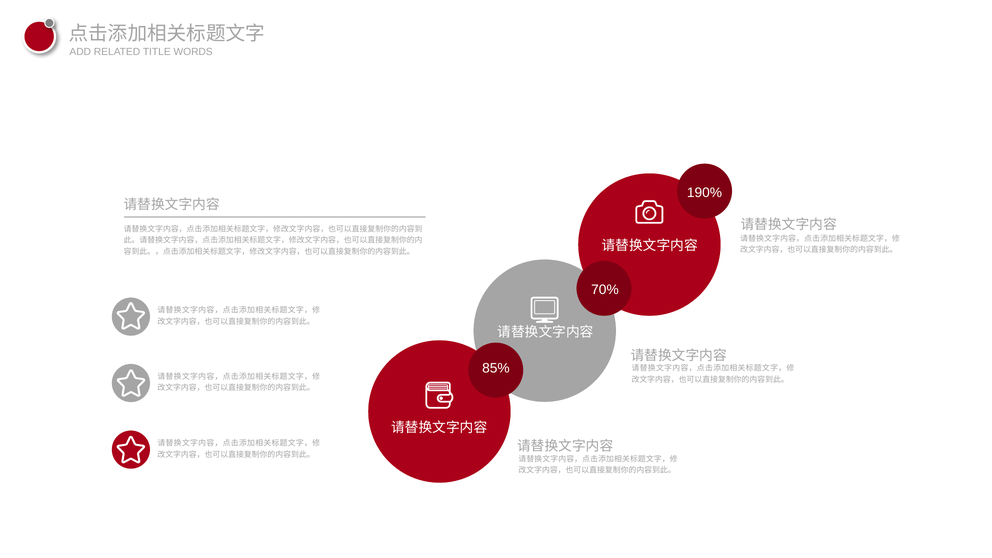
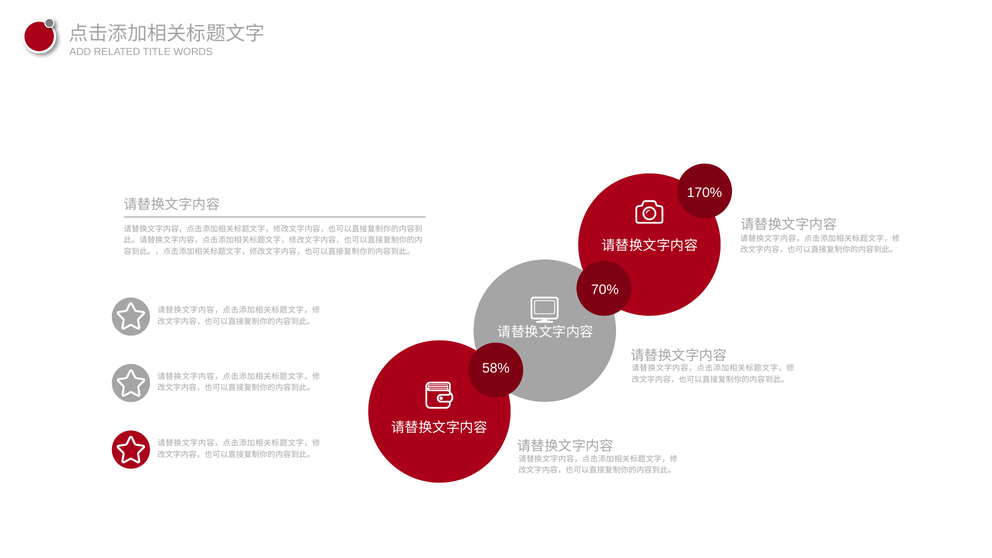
190%: 190% -> 170%
85%: 85% -> 58%
